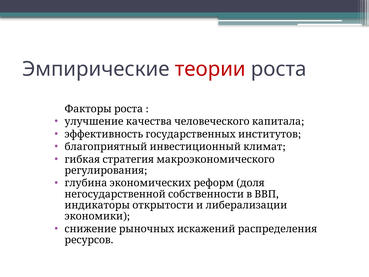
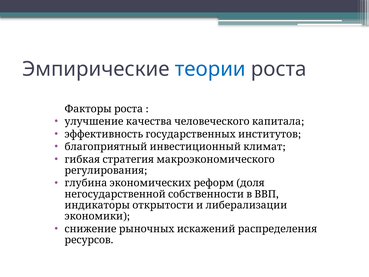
теории colour: red -> blue
